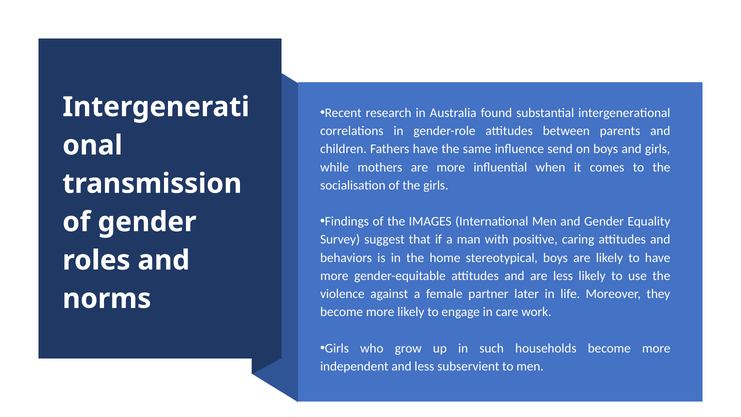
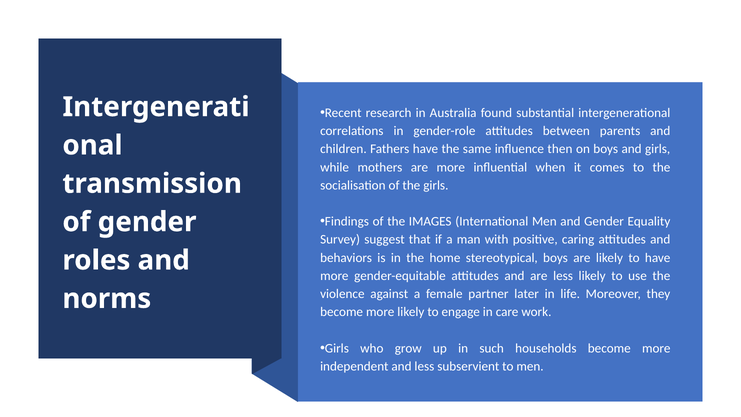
send: send -> then
